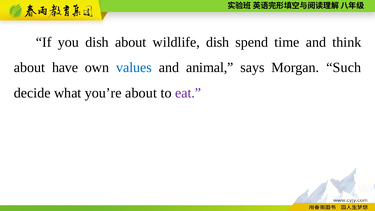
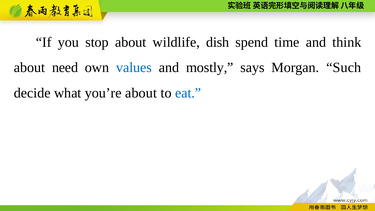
you dish: dish -> stop
have: have -> need
animal: animal -> mostly
eat colour: purple -> blue
